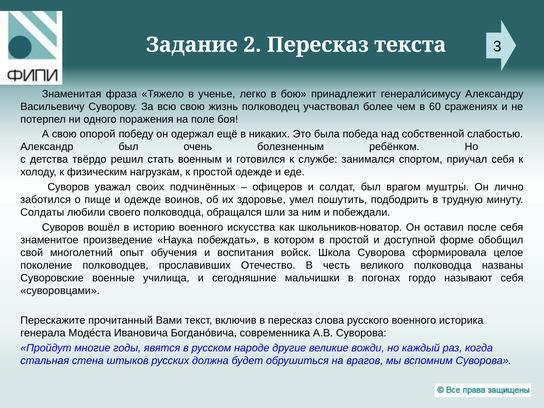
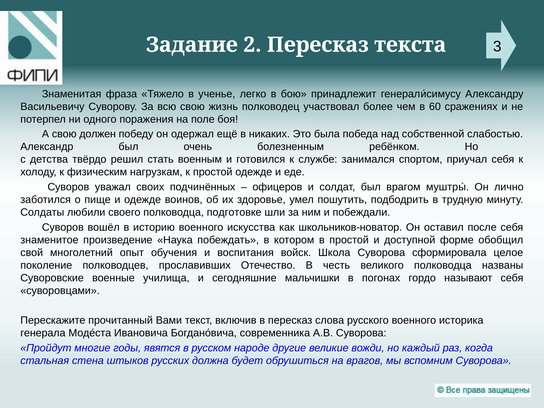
опорой: опорой -> должен
обращался: обращался -> подготовке
